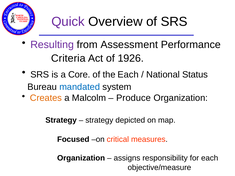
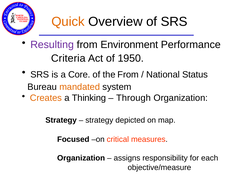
Quick colour: purple -> orange
Assessment: Assessment -> Environment
1926: 1926 -> 1950
the Each: Each -> From
mandated colour: blue -> orange
Malcolm: Malcolm -> Thinking
Produce: Produce -> Through
